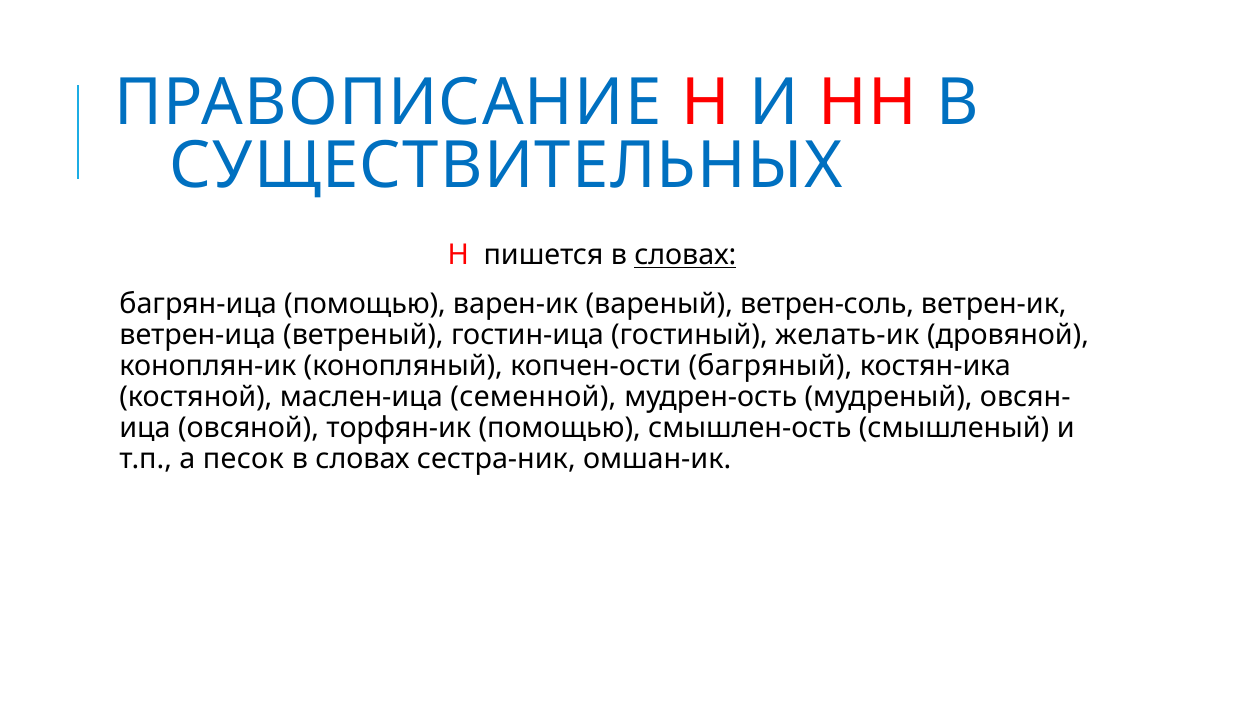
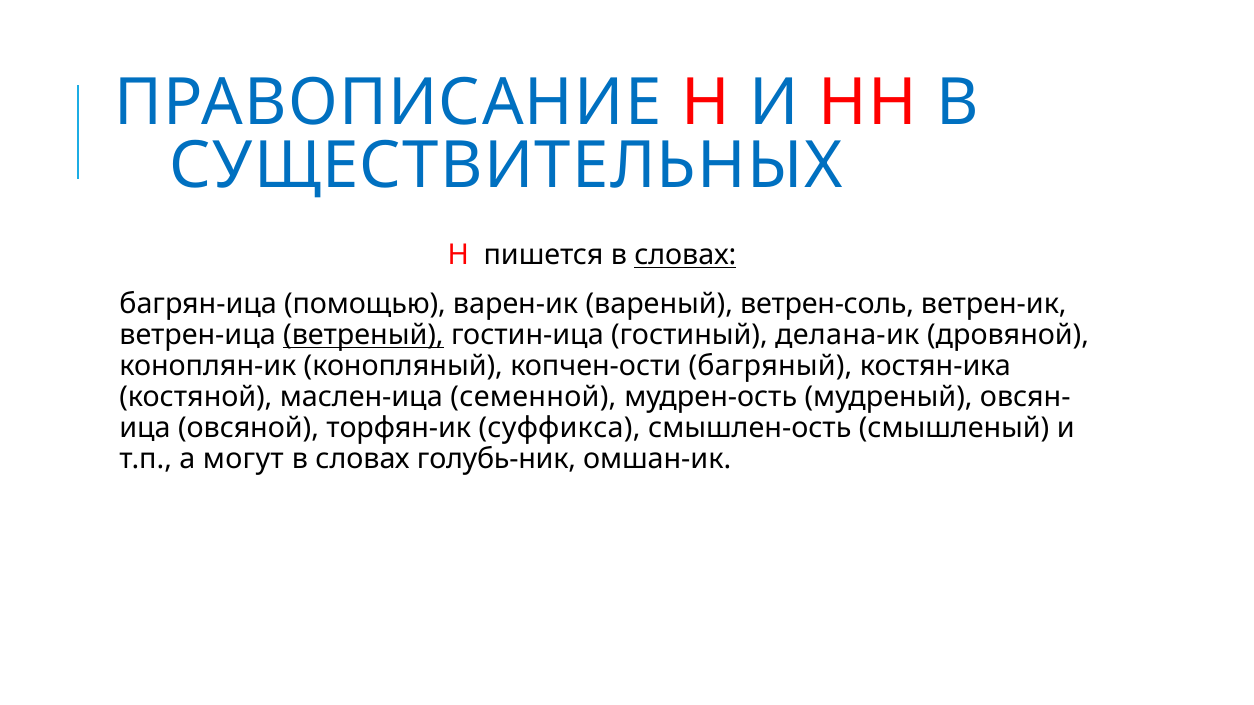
ветреный underline: none -> present
желать-ик: желать-ик -> делана-ик
торфян-ик помощью: помощью -> суффикса
песок: песок -> могут
сестра-ник: сестра-ник -> голубь-ник
